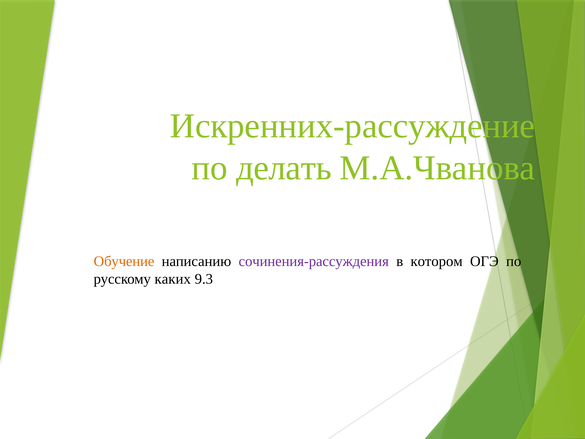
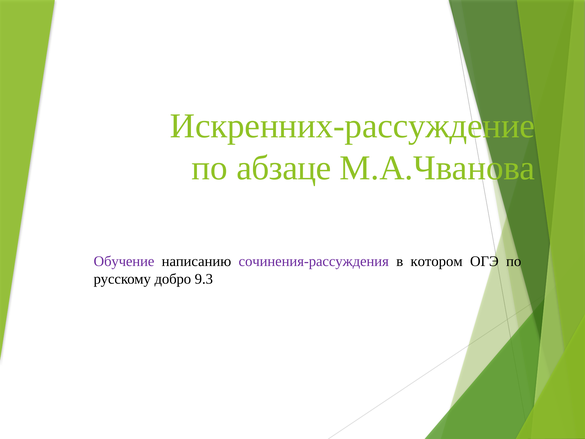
делать: делать -> абзаце
Обучение colour: orange -> purple
каких: каких -> добро
